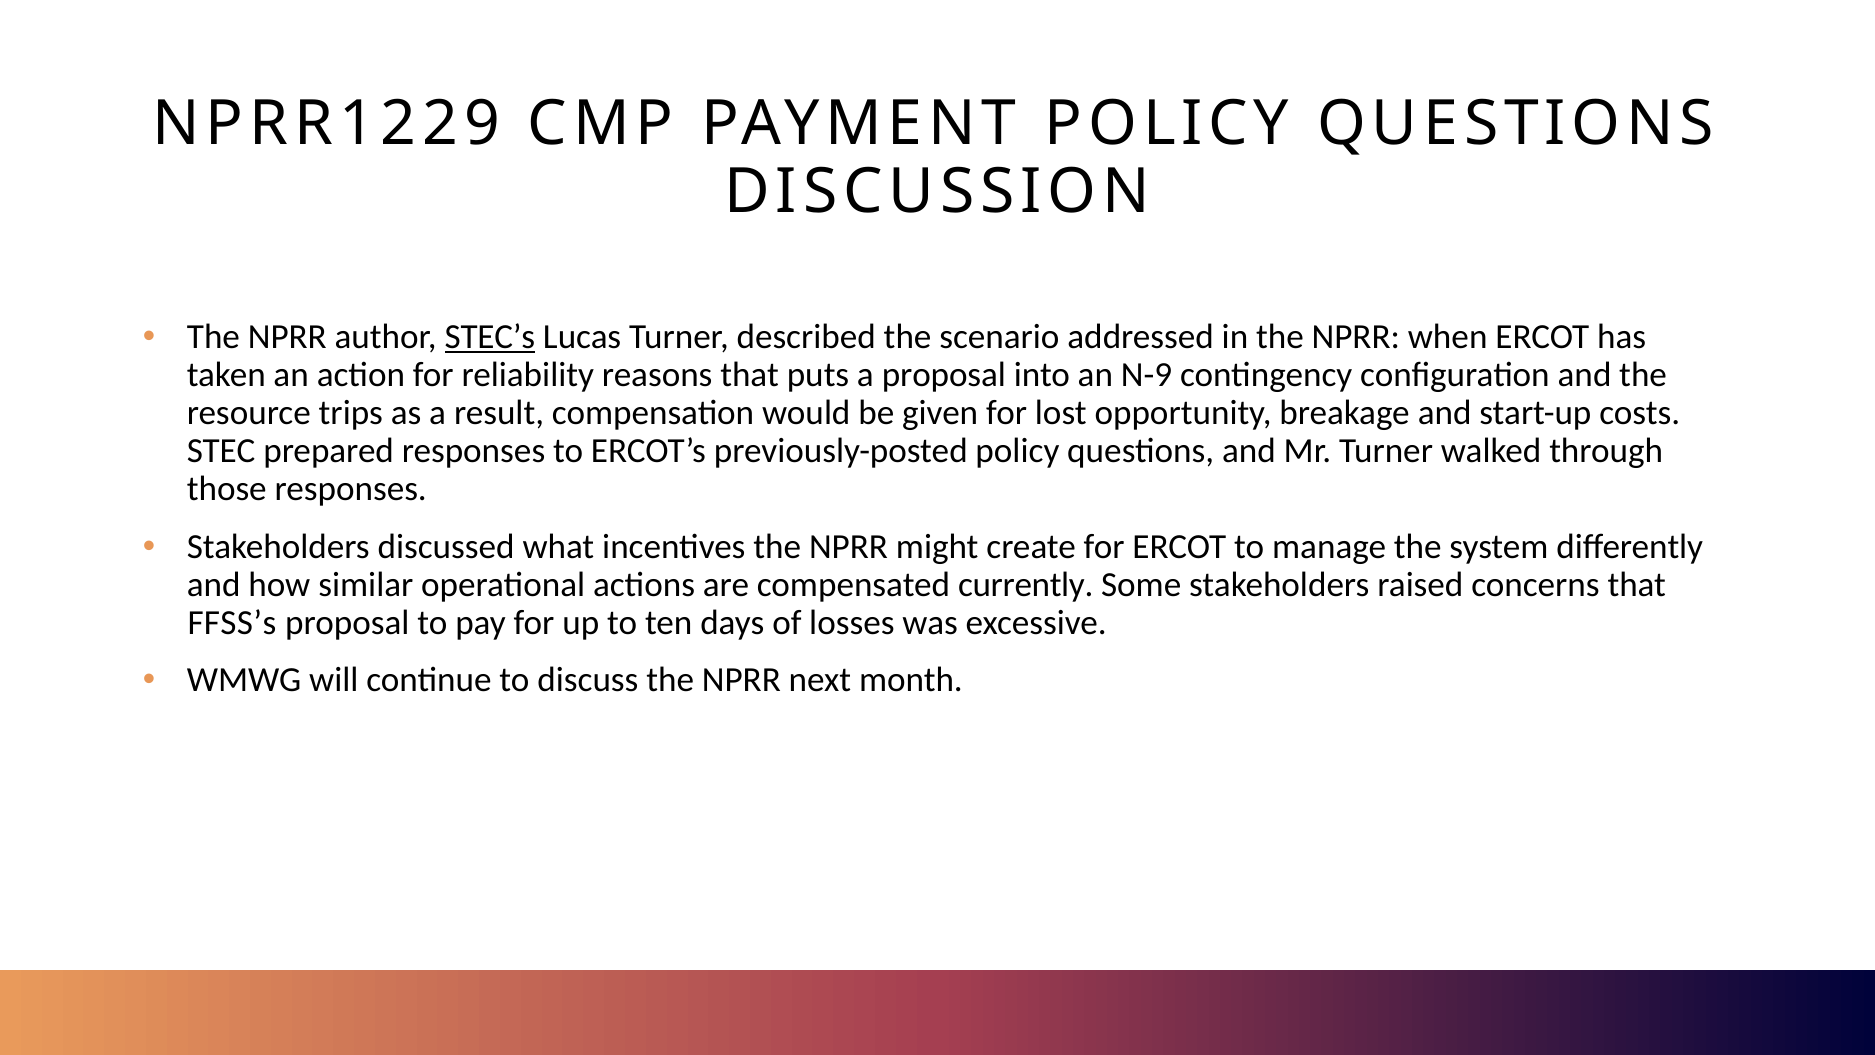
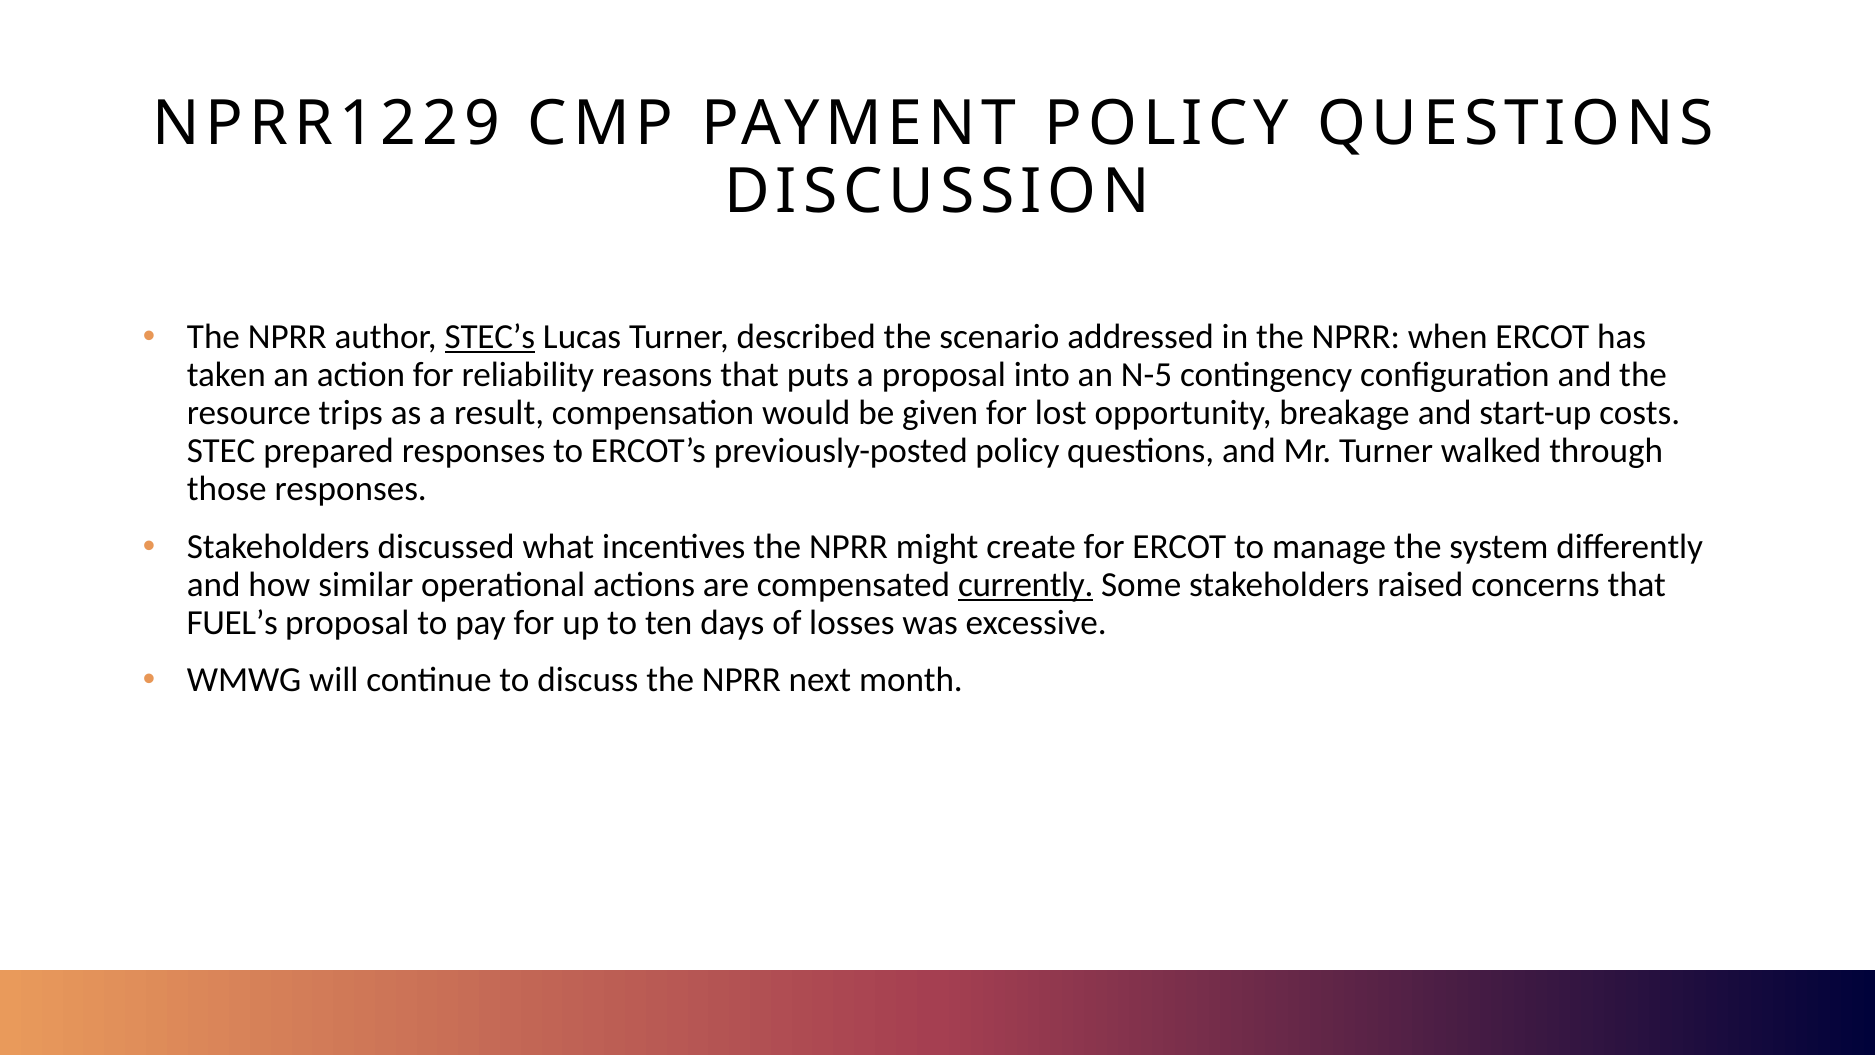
N-9: N-9 -> N-5
currently underline: none -> present
FFSS’s: FFSS’s -> FUEL’s
